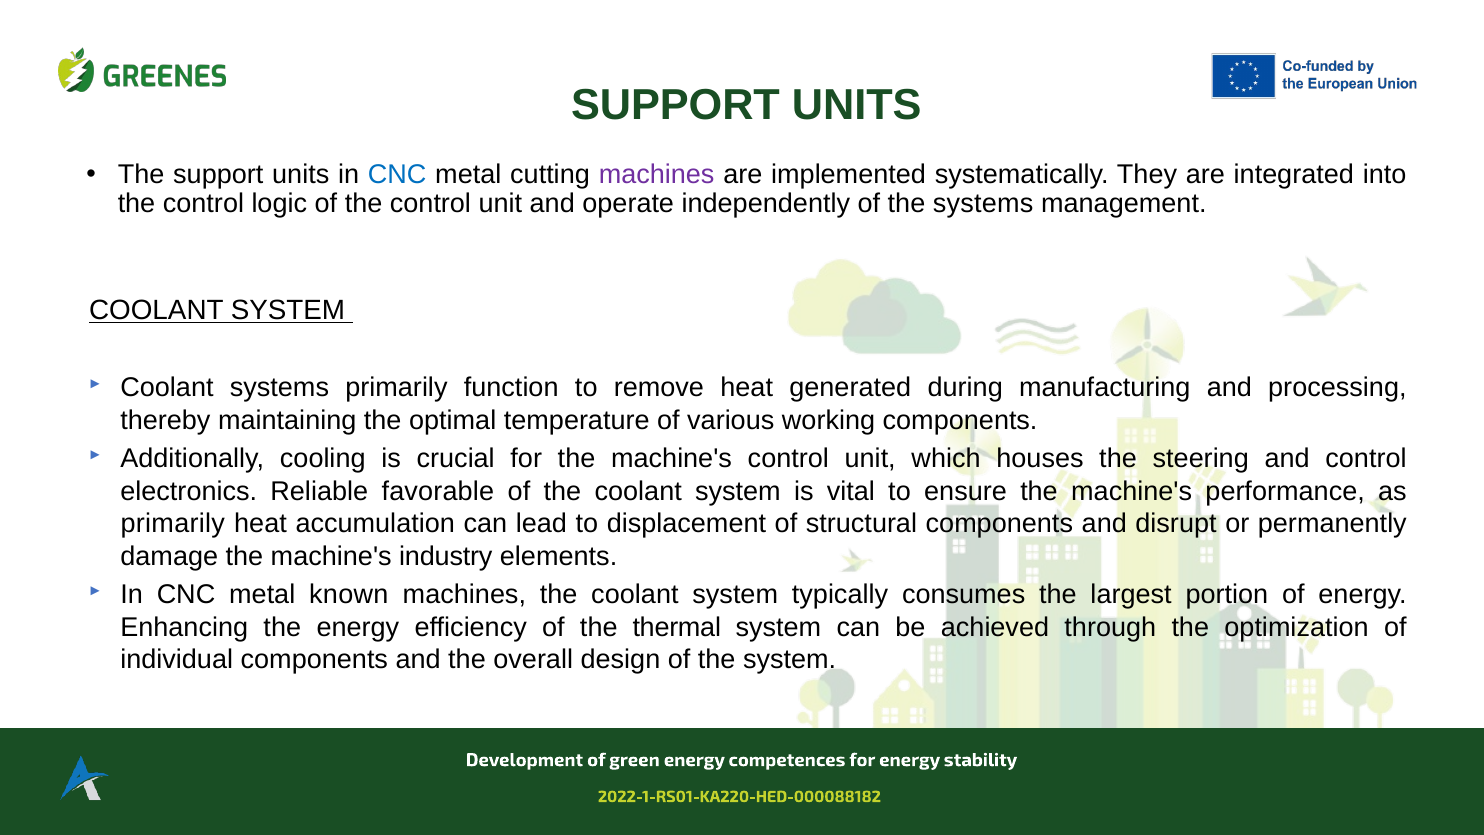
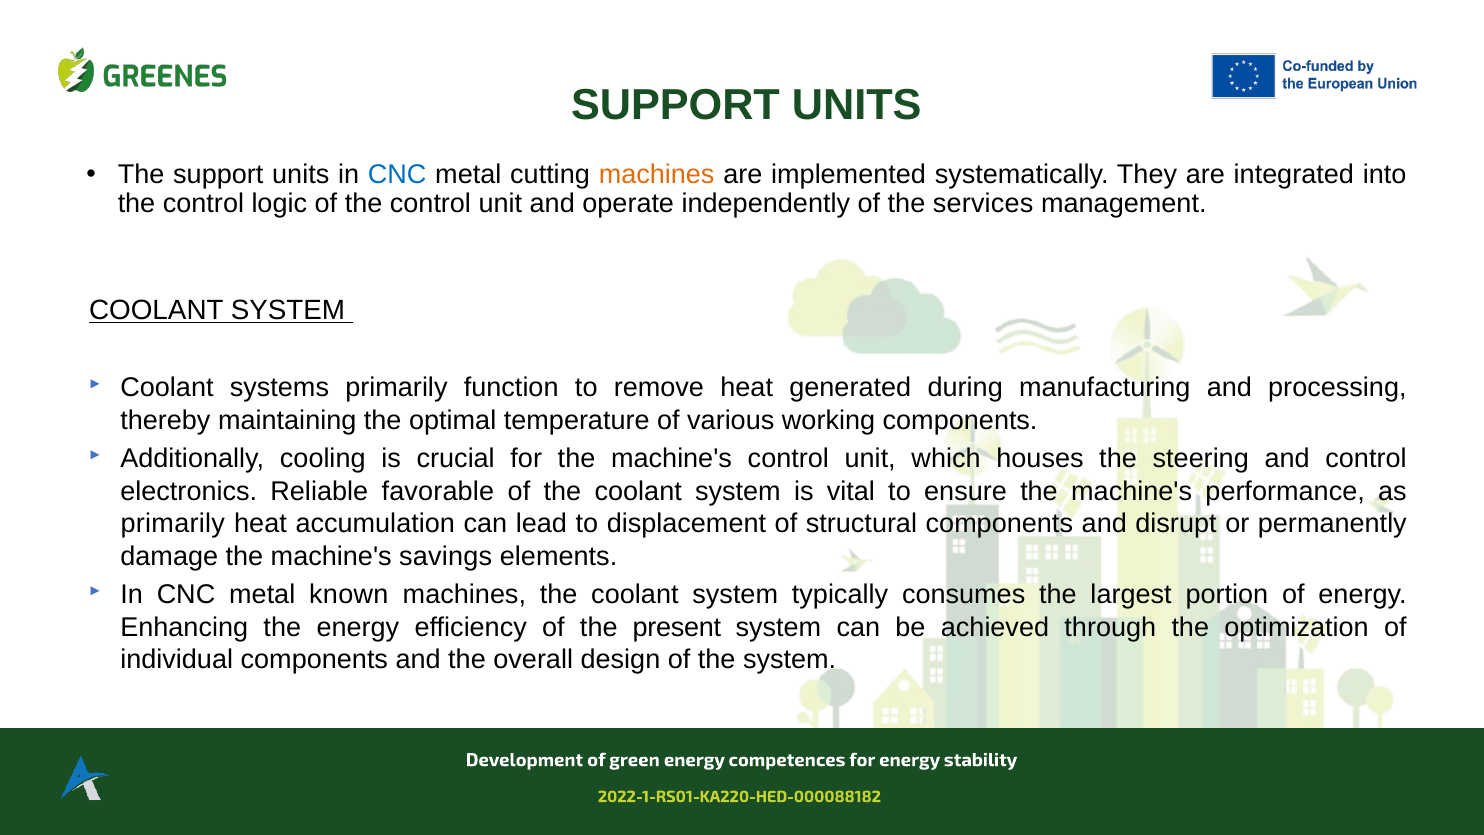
machines at (657, 174) colour: purple -> orange
the systems: systems -> services
industry: industry -> savings
thermal: thermal -> present
